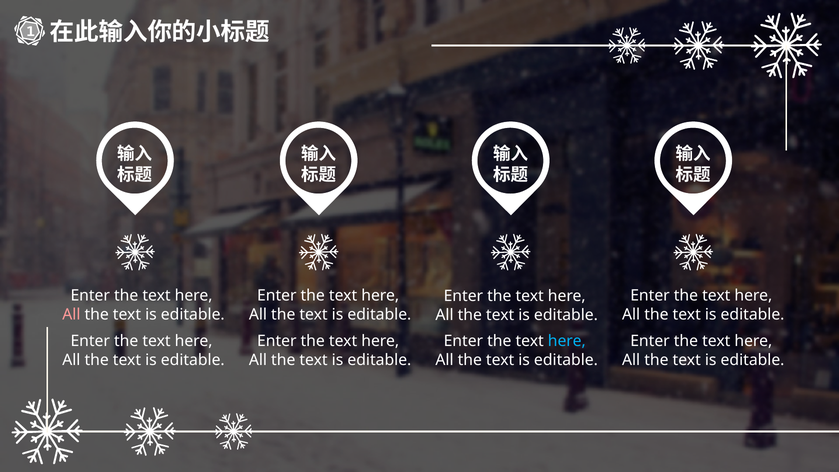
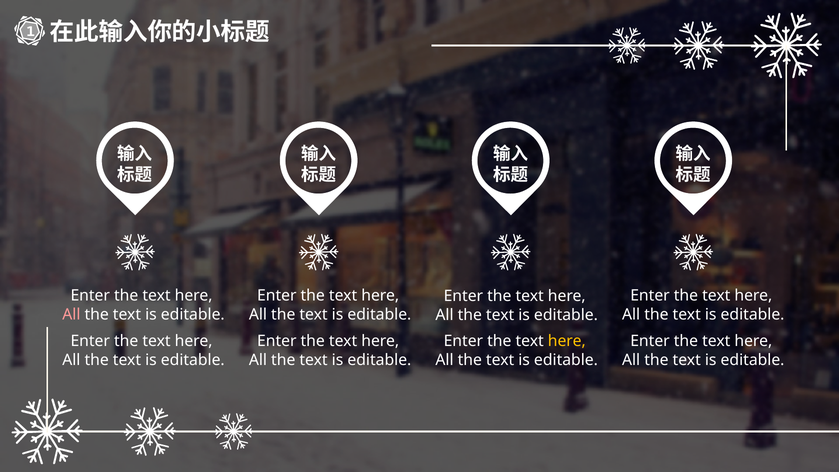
here at (567, 341) colour: light blue -> yellow
